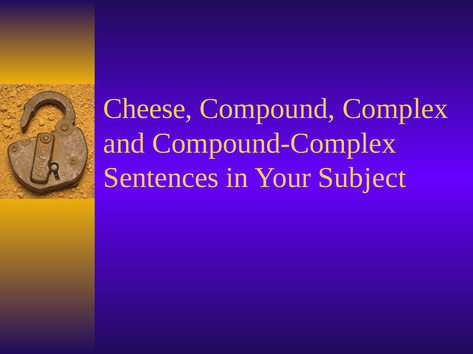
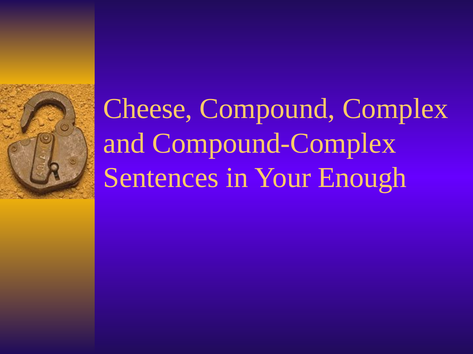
Subject: Subject -> Enough
